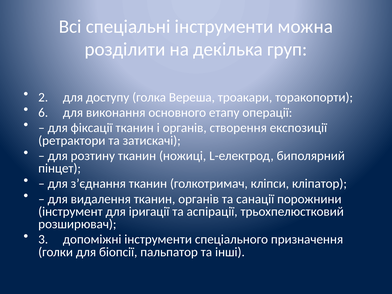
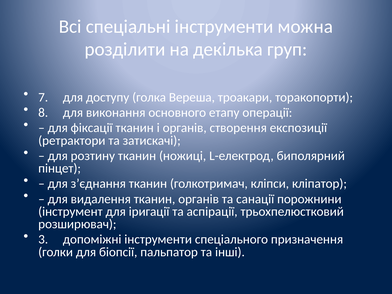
2: 2 -> 7
6: 6 -> 8
